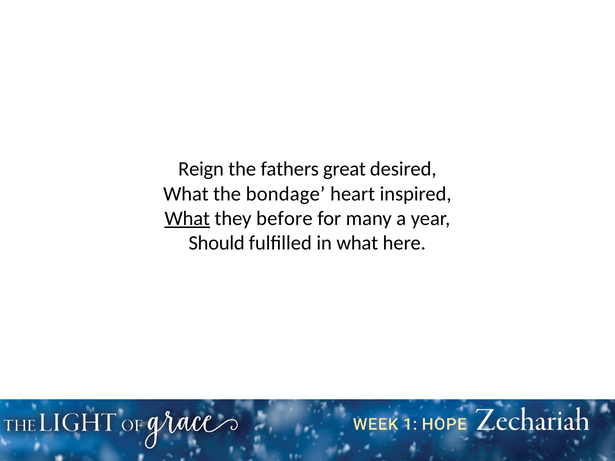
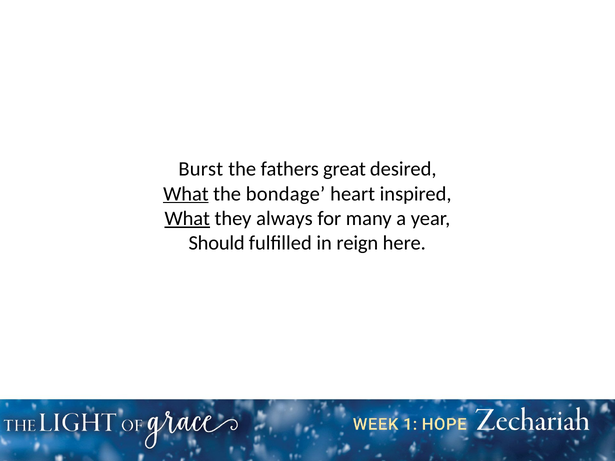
Reign: Reign -> Burst
What at (186, 194) underline: none -> present
before: before -> always
in what: what -> reign
